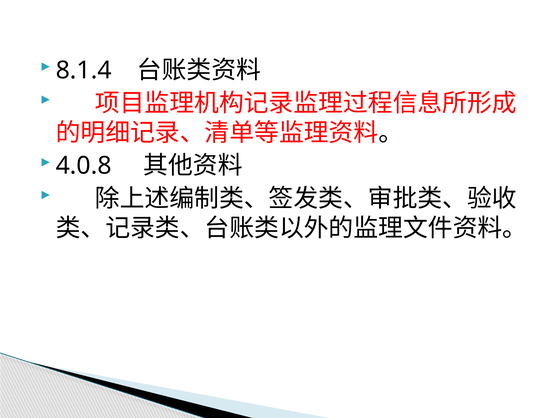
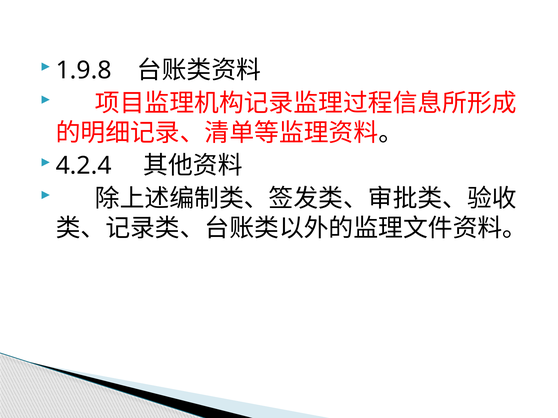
8.1.4: 8.1.4 -> 1.9.8
4.0.8: 4.0.8 -> 4.2.4
